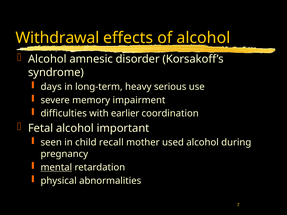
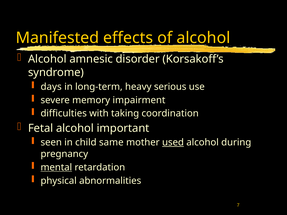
Withdrawal: Withdrawal -> Manifested
earlier: earlier -> taking
recall: recall -> same
used underline: none -> present
